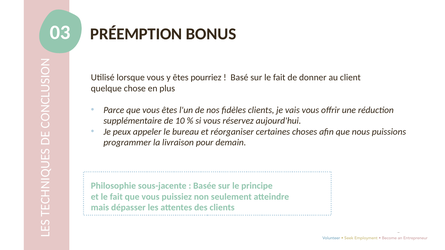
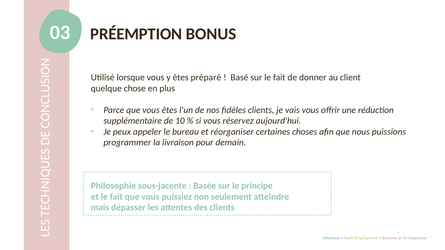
pourriez: pourriez -> préparé
